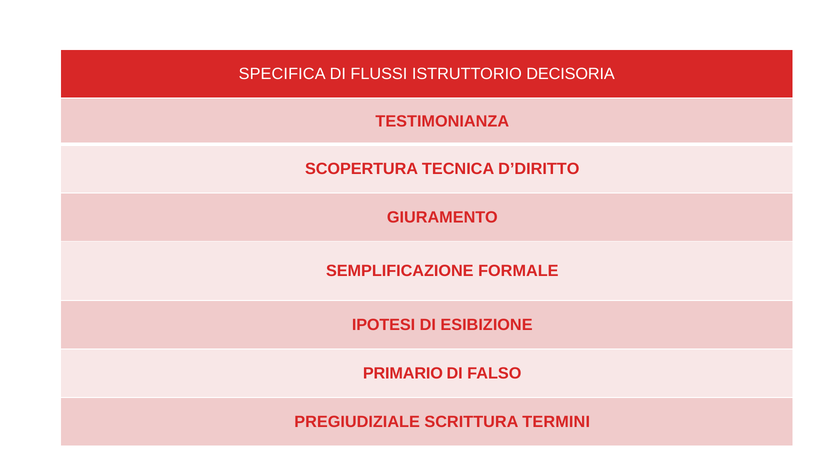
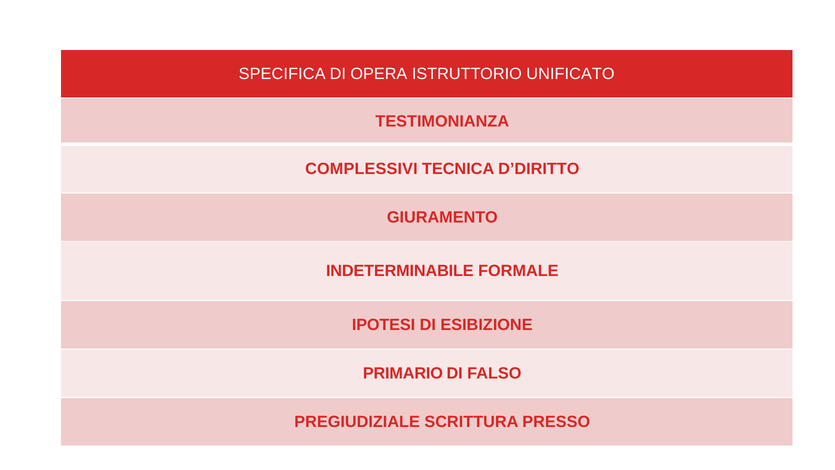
FLUSSI: FLUSSI -> OPERA
DECISORIA: DECISORIA -> UNIFICATO
SCOPERTURA: SCOPERTURA -> COMPLESSIVI
SEMPLIFICAZIONE: SEMPLIFICAZIONE -> INDETERMINABILE
TERMINI: TERMINI -> PRESSO
